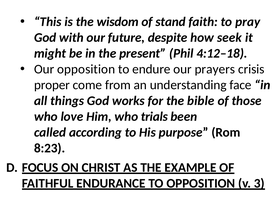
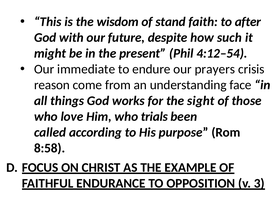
pray: pray -> after
seek: seek -> such
4:12–18: 4:12–18 -> 4:12–54
Our opposition: opposition -> immediate
proper: proper -> reason
bible: bible -> sight
8:23: 8:23 -> 8:58
